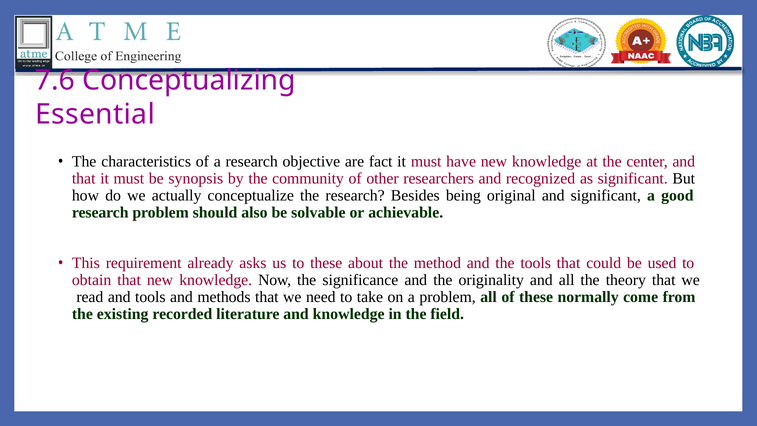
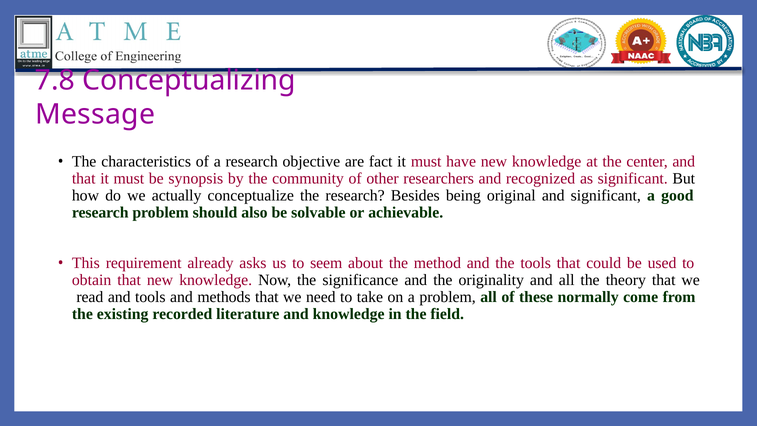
7.6: 7.6 -> 7.8
Essential: Essential -> Message
to these: these -> seem
